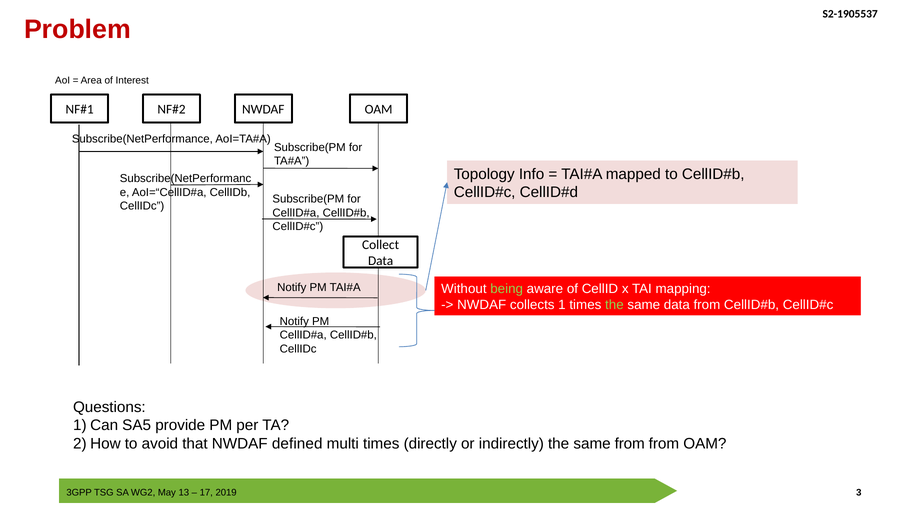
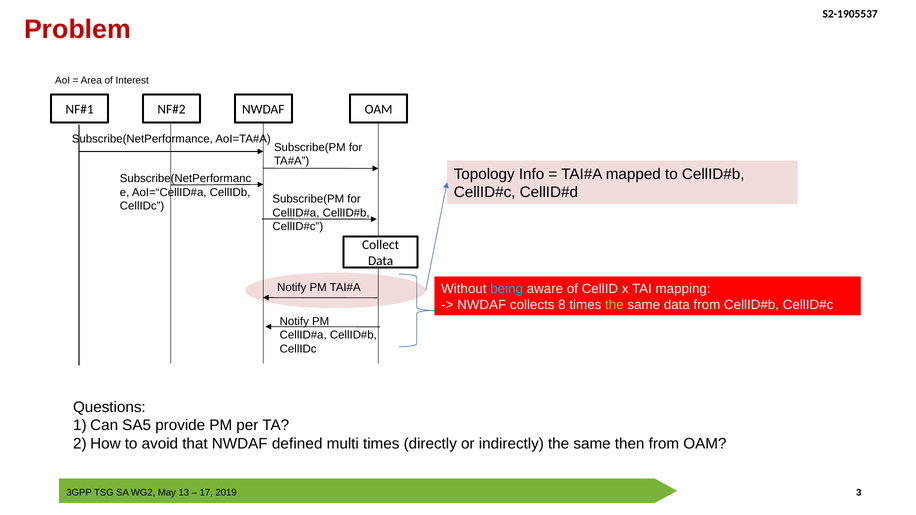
being colour: light green -> light blue
1: 1 -> 8
same from: from -> then
